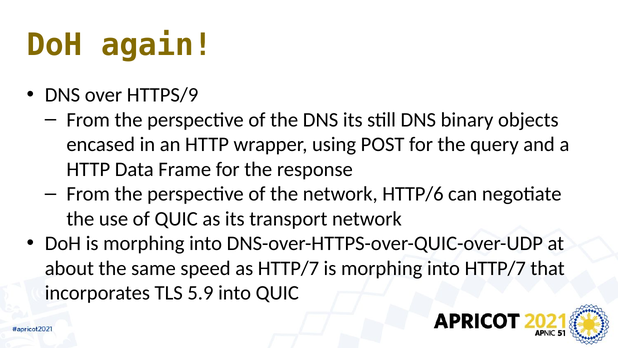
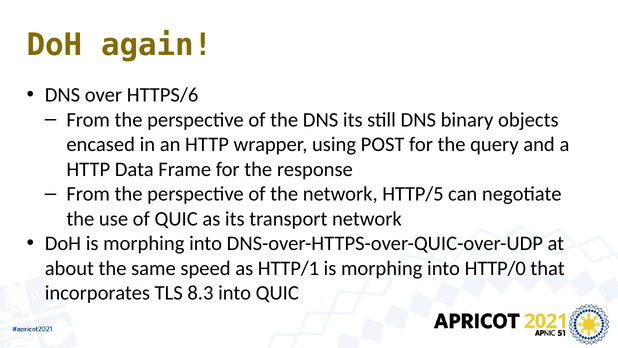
HTTPS/9: HTTPS/9 -> HTTPS/6
HTTP/6: HTTP/6 -> HTTP/5
as HTTP/7: HTTP/7 -> HTTP/1
into HTTP/7: HTTP/7 -> HTTP/0
5.9: 5.9 -> 8.3
